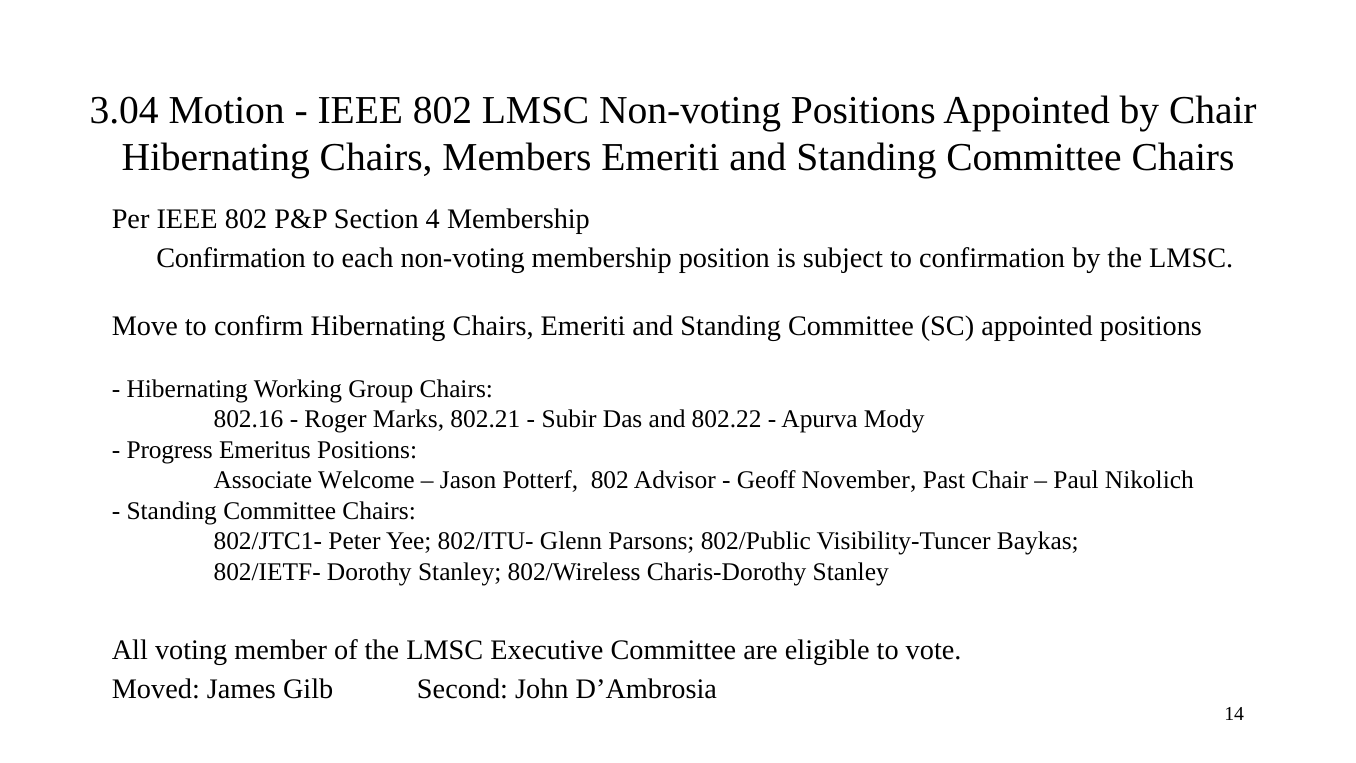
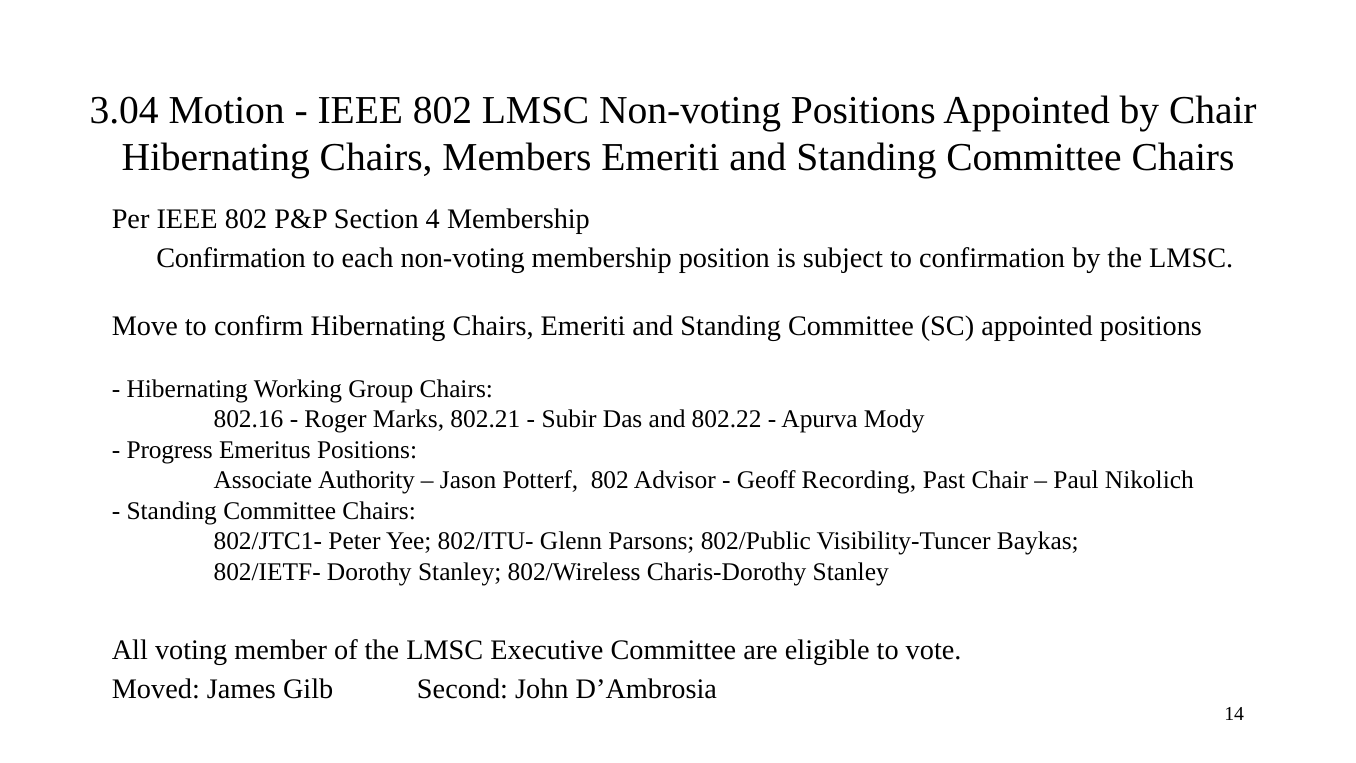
Welcome: Welcome -> Authority
November: November -> Recording
